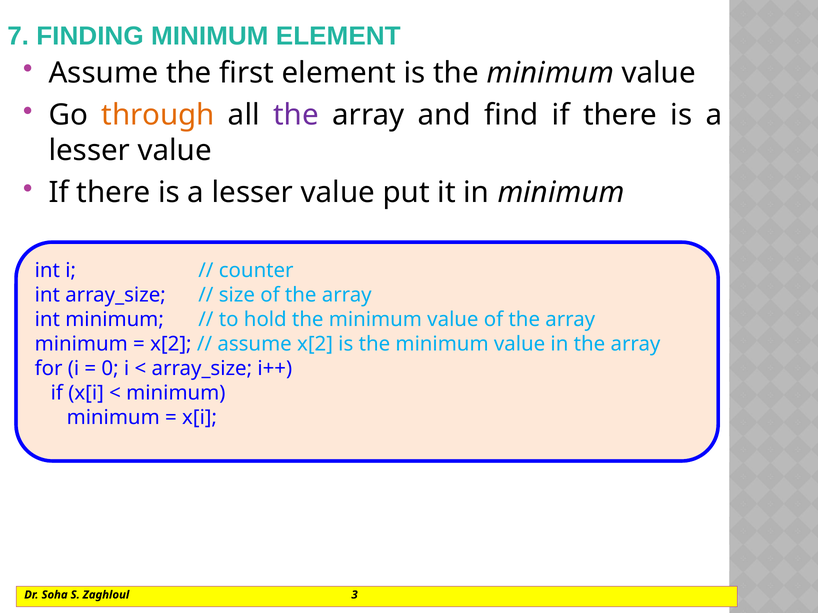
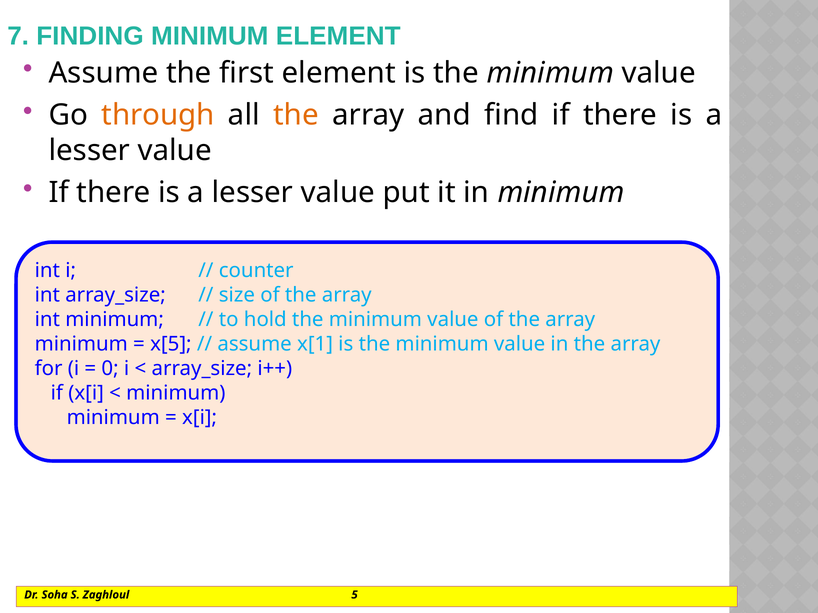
the at (296, 115) colour: purple -> orange
x[2 at (171, 344): x[2 -> x[5
assume x[2: x[2 -> x[1
3: 3 -> 5
